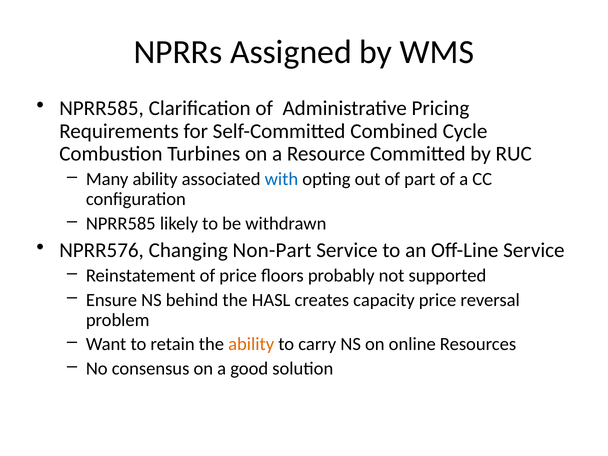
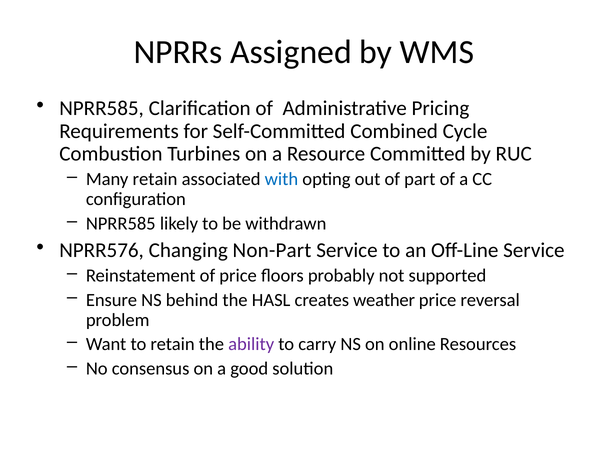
Many ability: ability -> retain
capacity: capacity -> weather
ability at (251, 344) colour: orange -> purple
